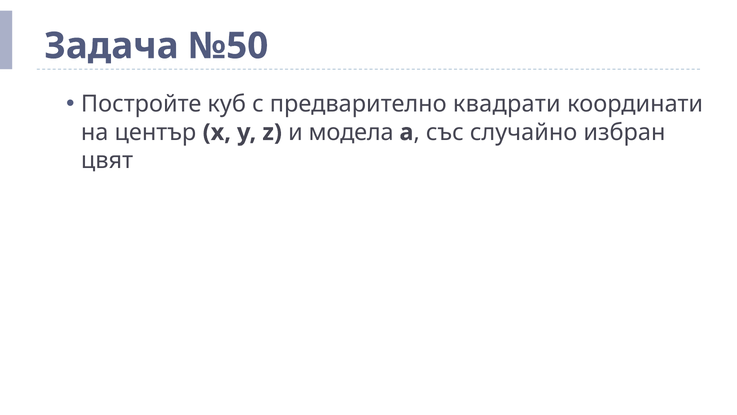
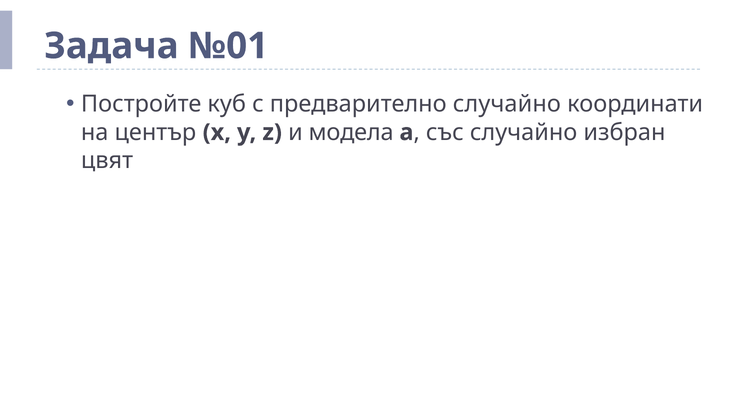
№50: №50 -> №01
предварително квадрати: квадрати -> случайно
